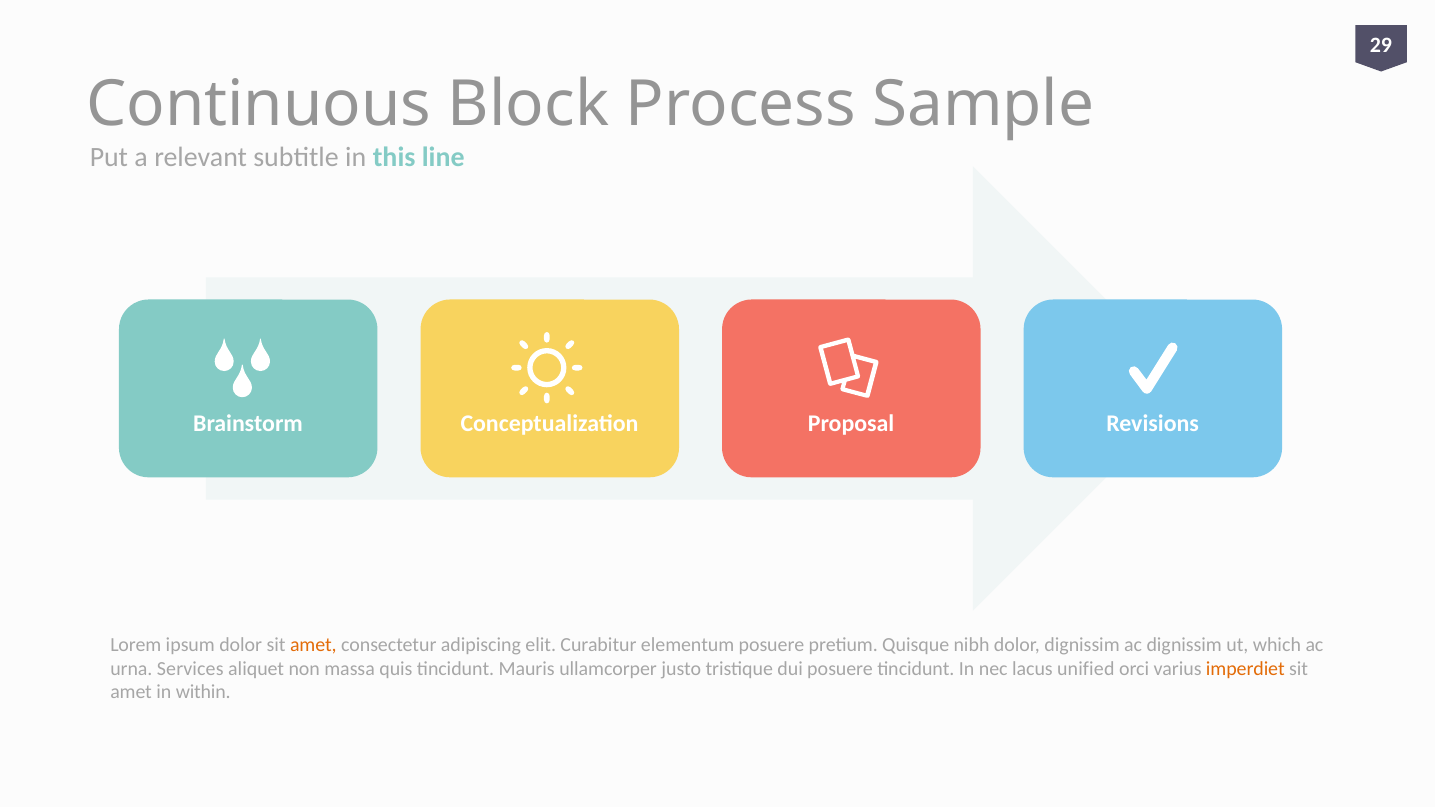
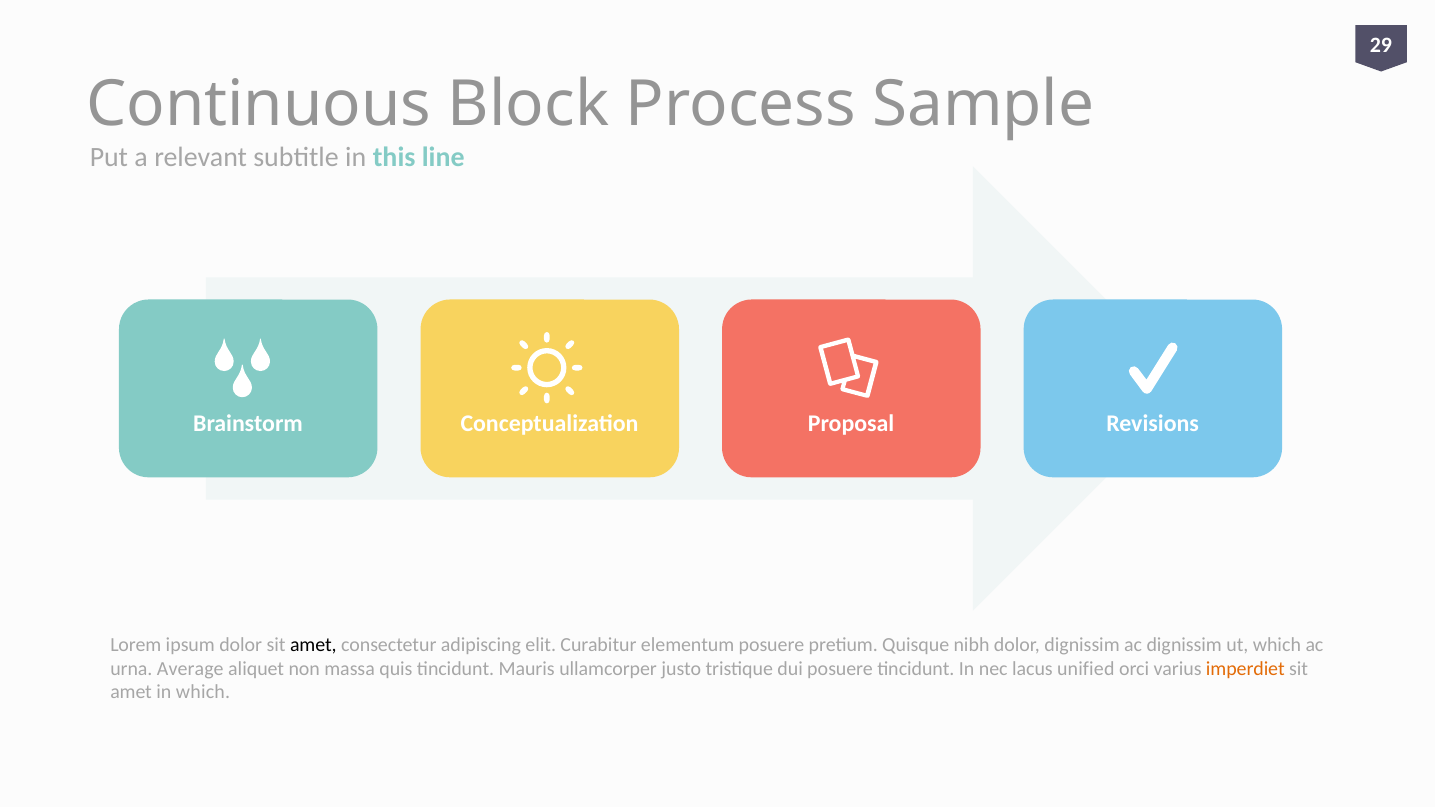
amet at (313, 645) colour: orange -> black
Services: Services -> Average
in within: within -> which
